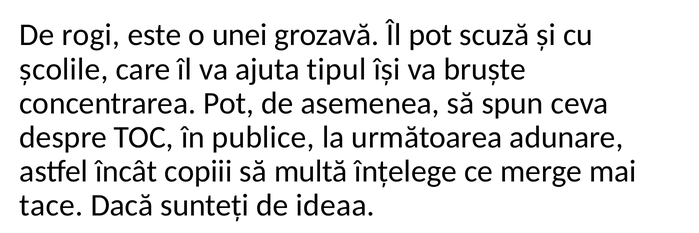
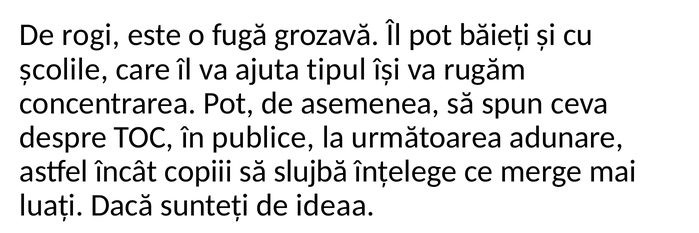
unei: unei -> fugă
scuză: scuză -> băieți
bruște: bruște -> rugăm
multă: multă -> slujbă
tace: tace -> luați
